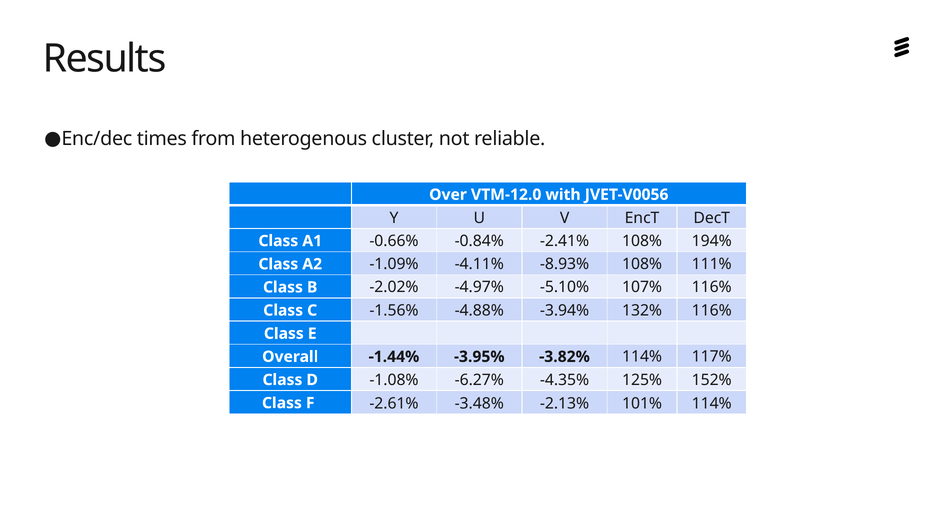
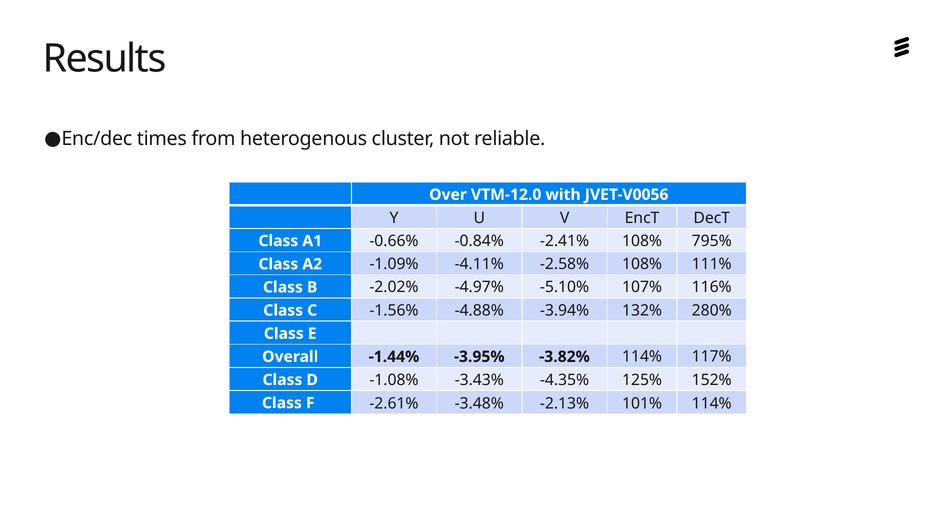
194%: 194% -> 795%
-8.93%: -8.93% -> -2.58%
132% 116%: 116% -> 280%
-6.27%: -6.27% -> -3.43%
